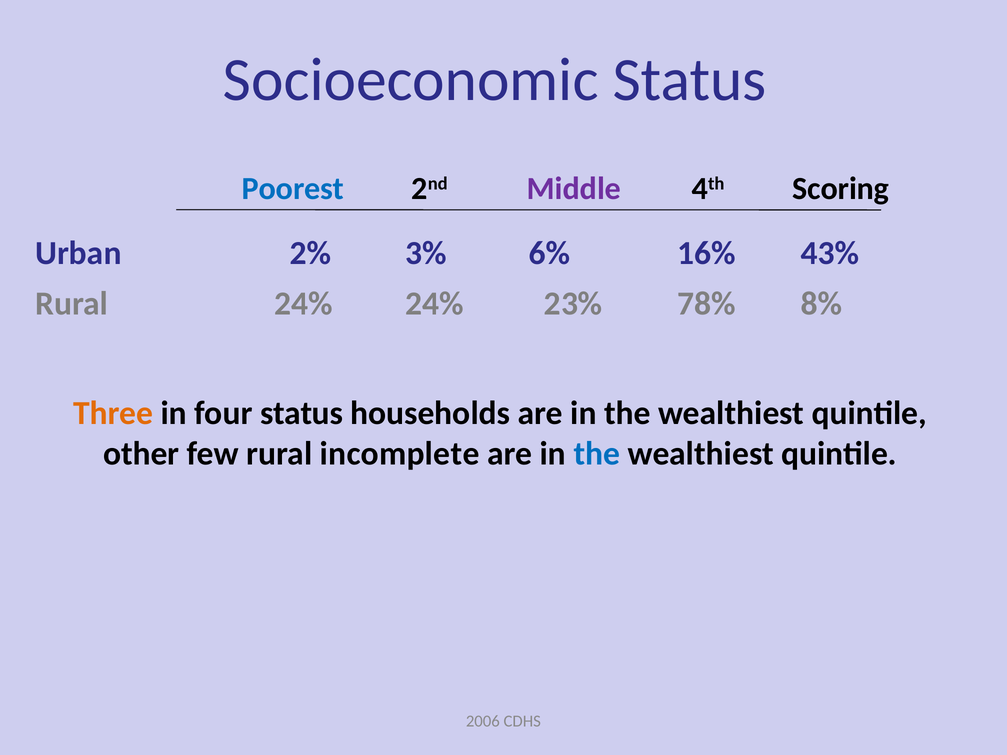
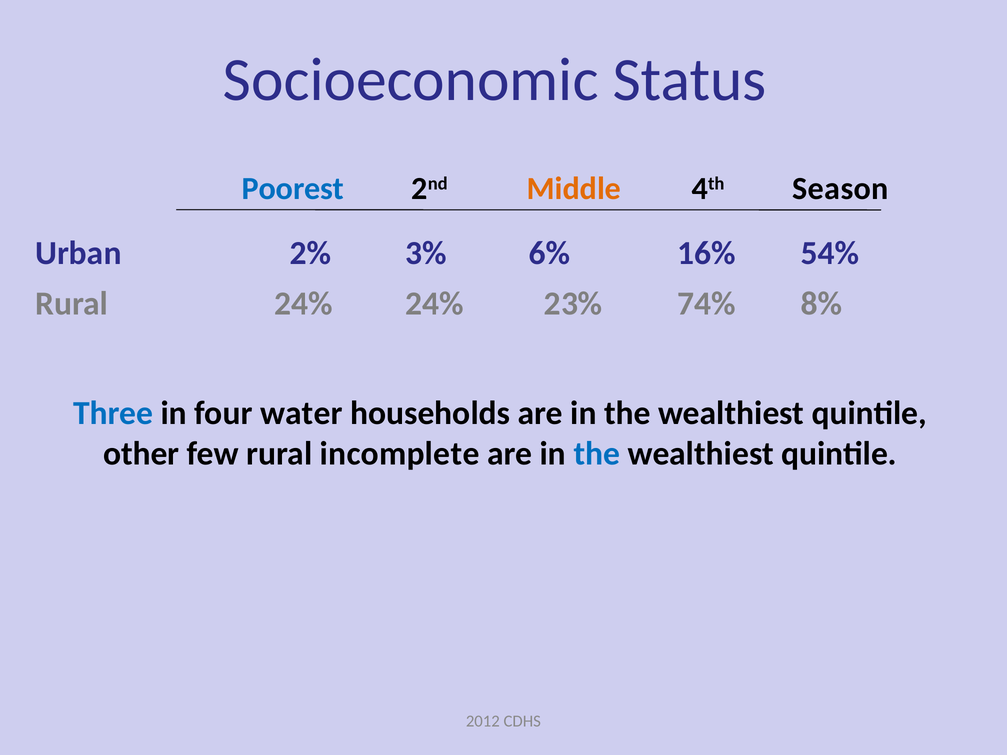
Middle colour: purple -> orange
Scoring: Scoring -> Season
43%: 43% -> 54%
78%: 78% -> 74%
Three colour: orange -> blue
four status: status -> water
2006: 2006 -> 2012
